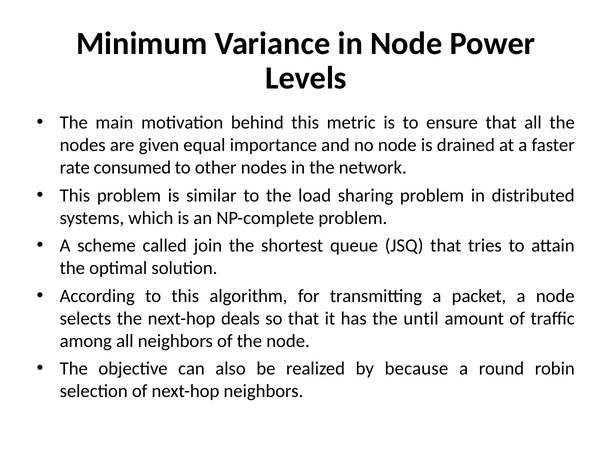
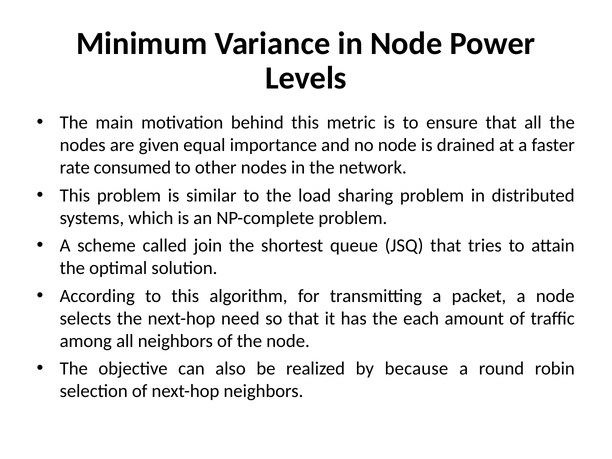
deals: deals -> need
until: until -> each
